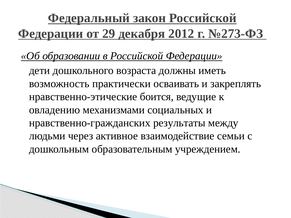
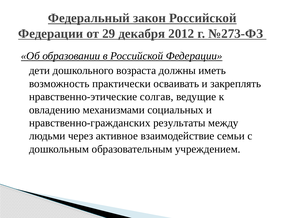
боится: боится -> солгав
